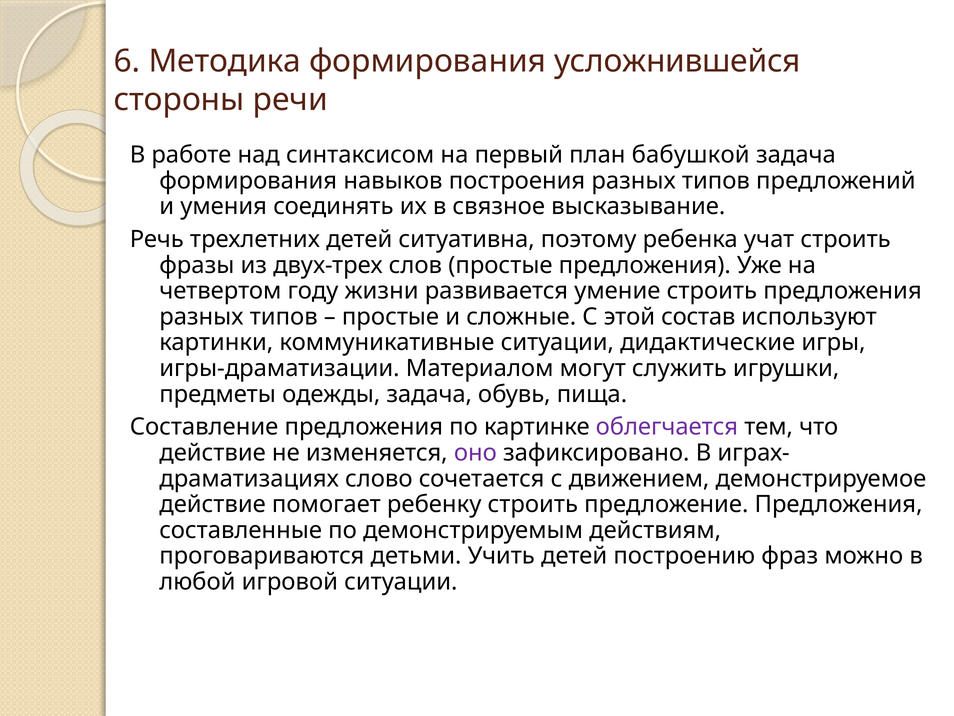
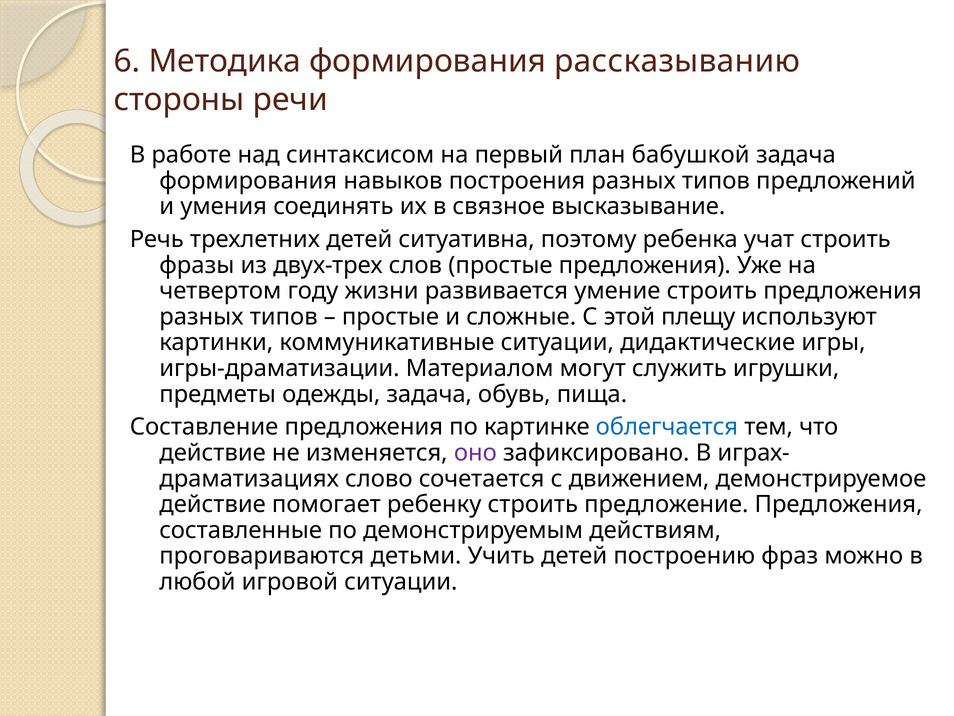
усложнившейся: усложнившейся -> рассказыванию
состав: состав -> плещу
облегчается colour: purple -> blue
